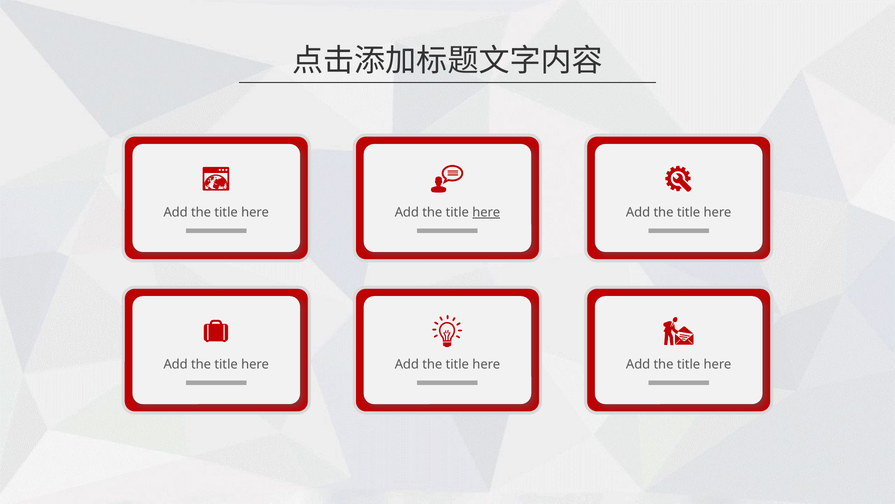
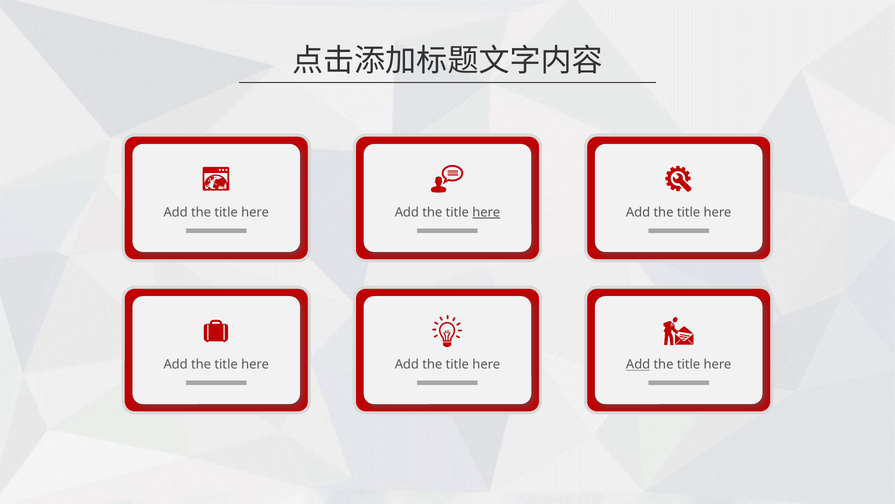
Add at (638, 364) underline: none -> present
